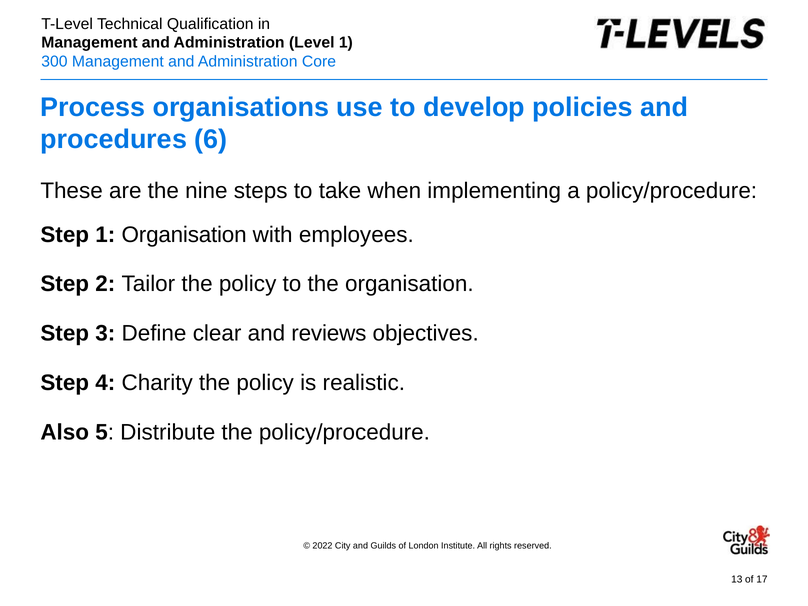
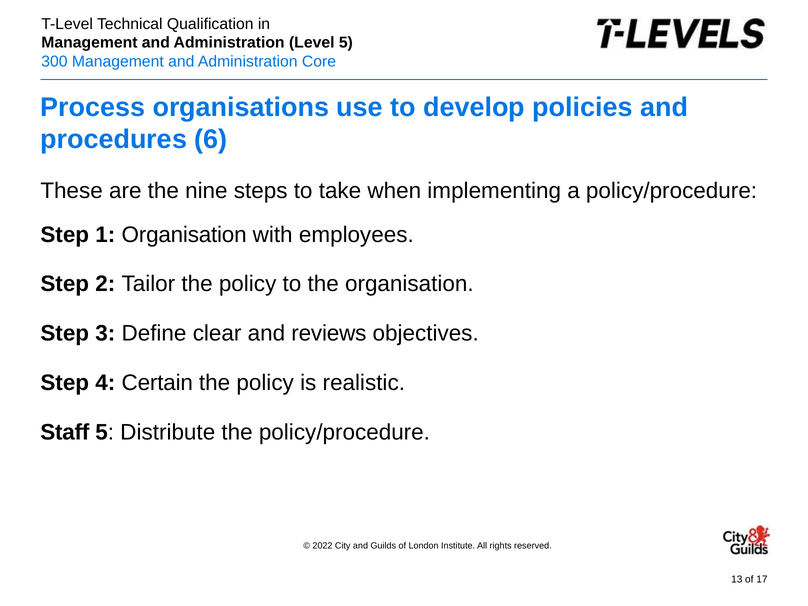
1 at (346, 43): 1 -> 5
Charity: Charity -> Certain
Also: Also -> Staff
